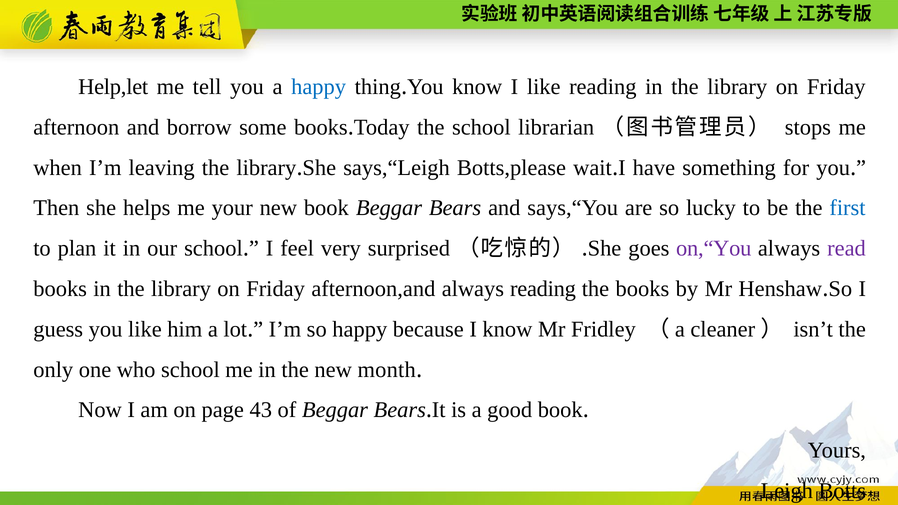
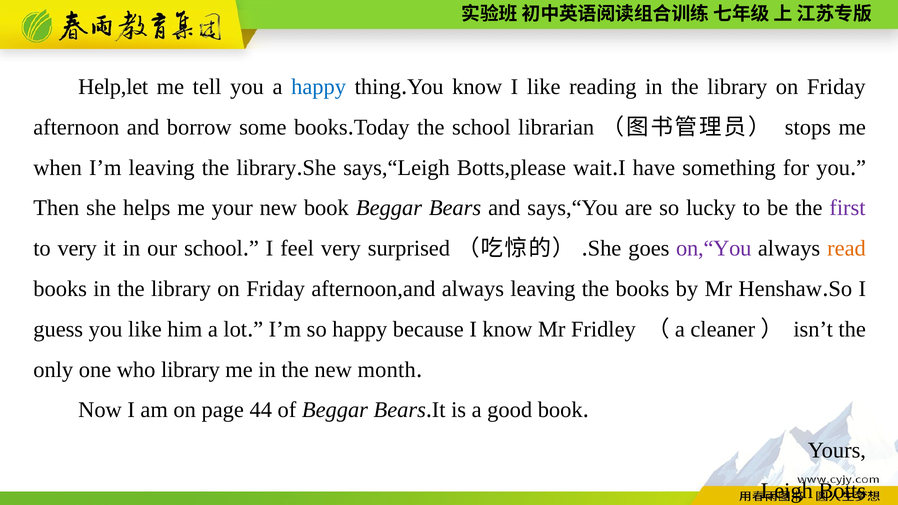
first colour: blue -> purple
to plan: plan -> very
read colour: purple -> orange
always reading: reading -> leaving
who school: school -> library
43: 43 -> 44
